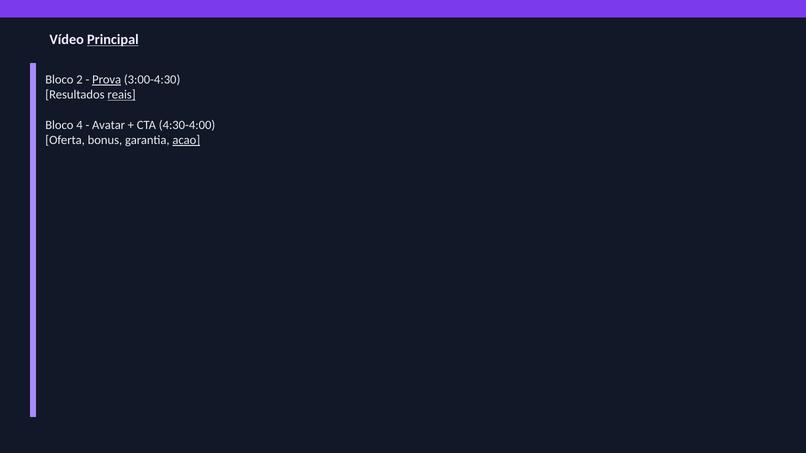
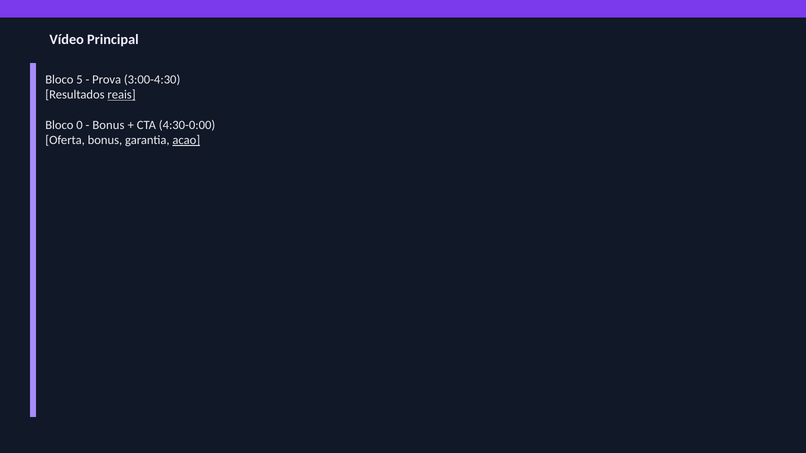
Principal underline: present -> none
2: 2 -> 5
Prova underline: present -> none
4: 4 -> 0
Avatar at (109, 125): Avatar -> Bonus
4:30-4:00: 4:30-4:00 -> 4:30-0:00
